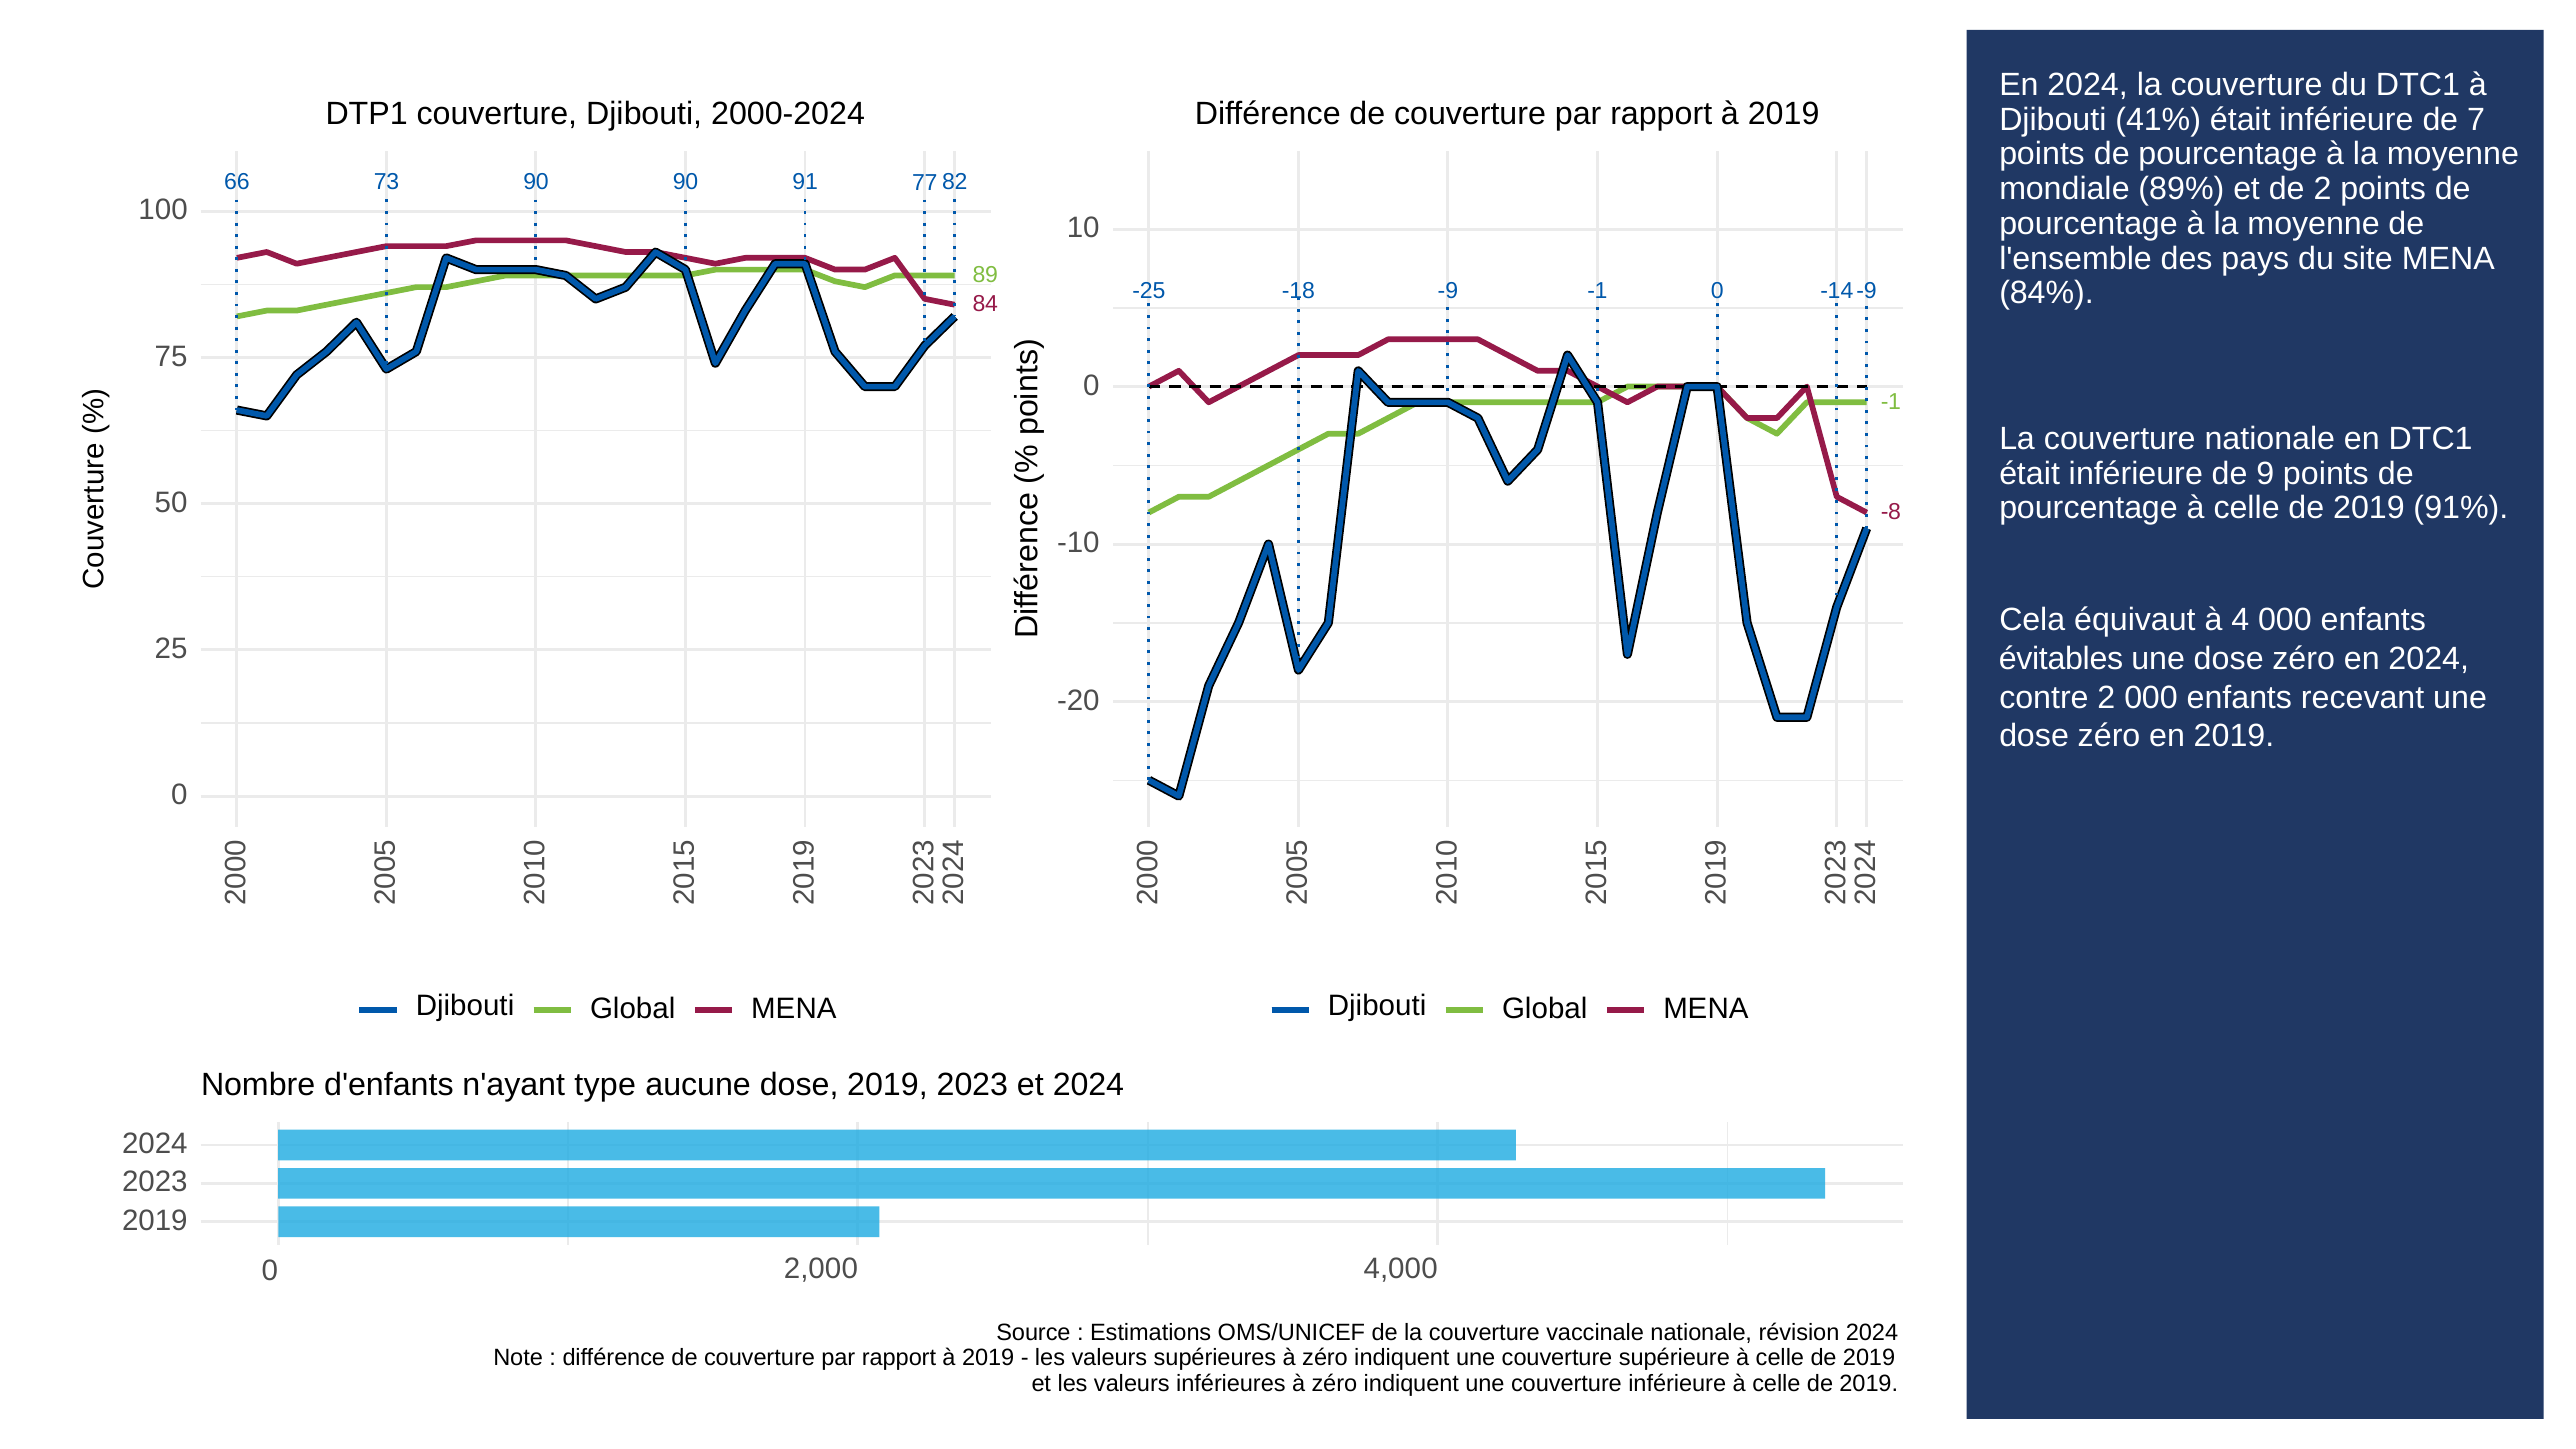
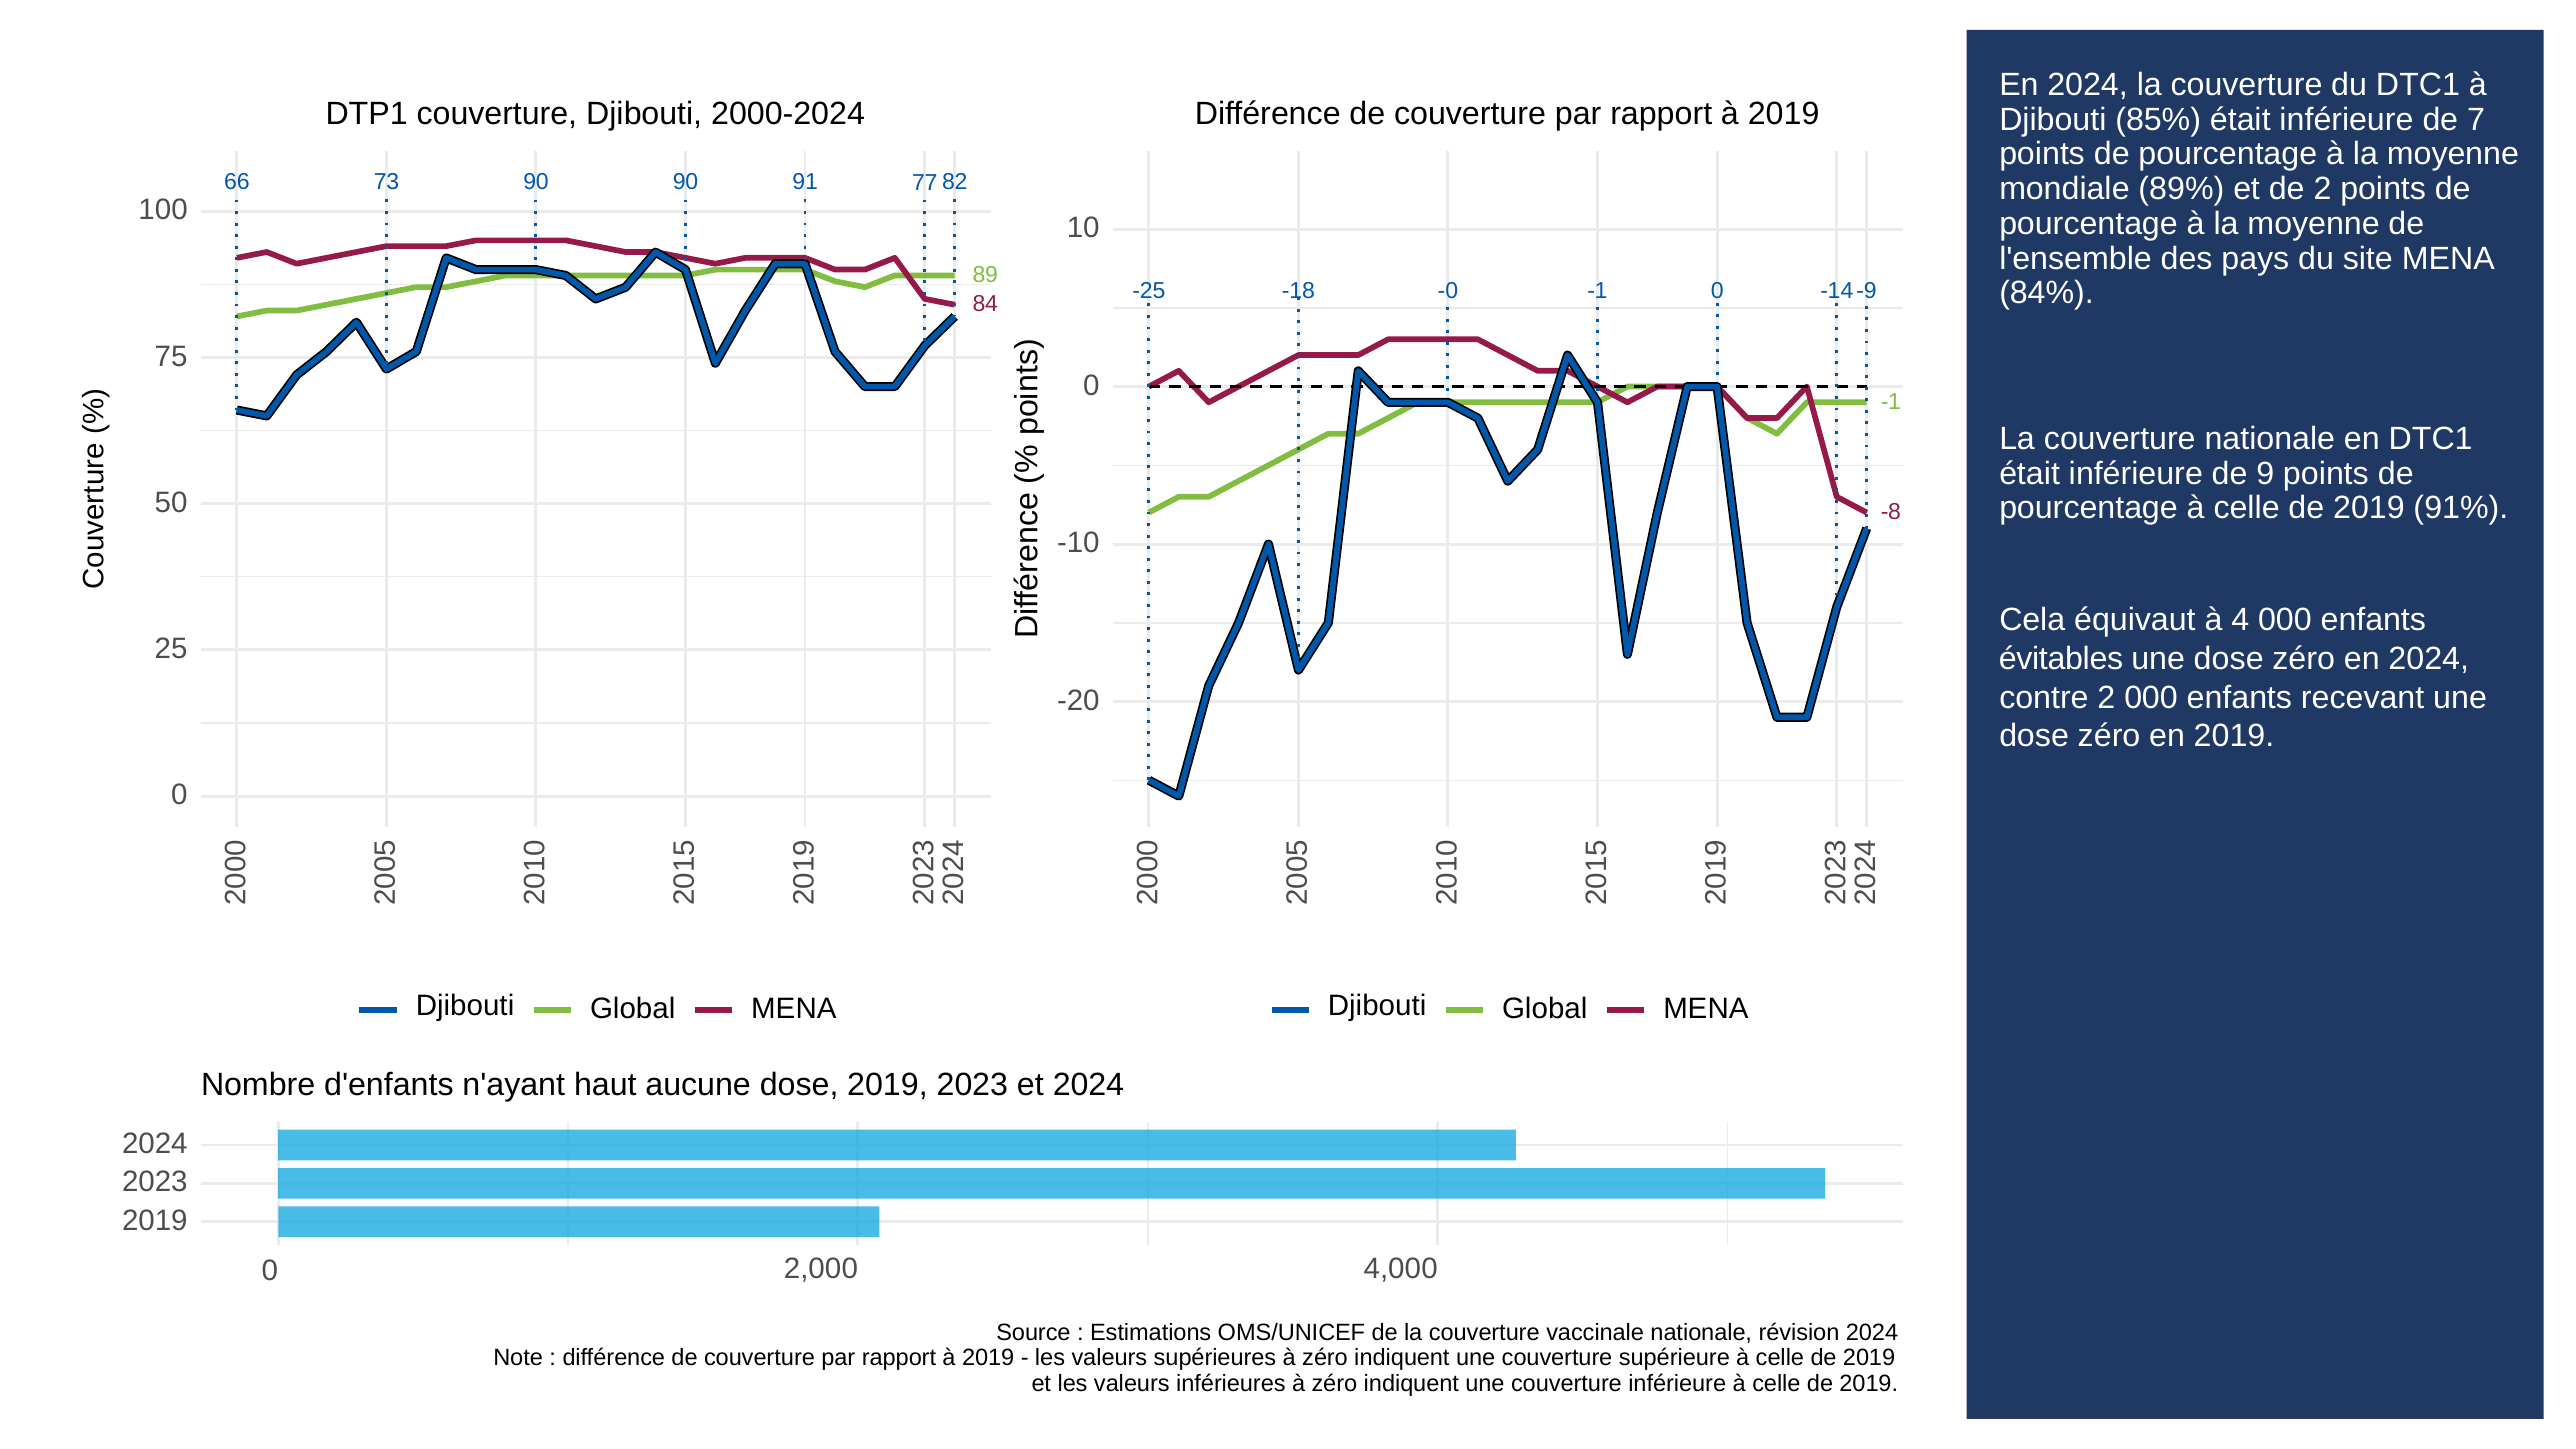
41%: 41% -> 85%
-9: -9 -> -0
type: type -> haut
